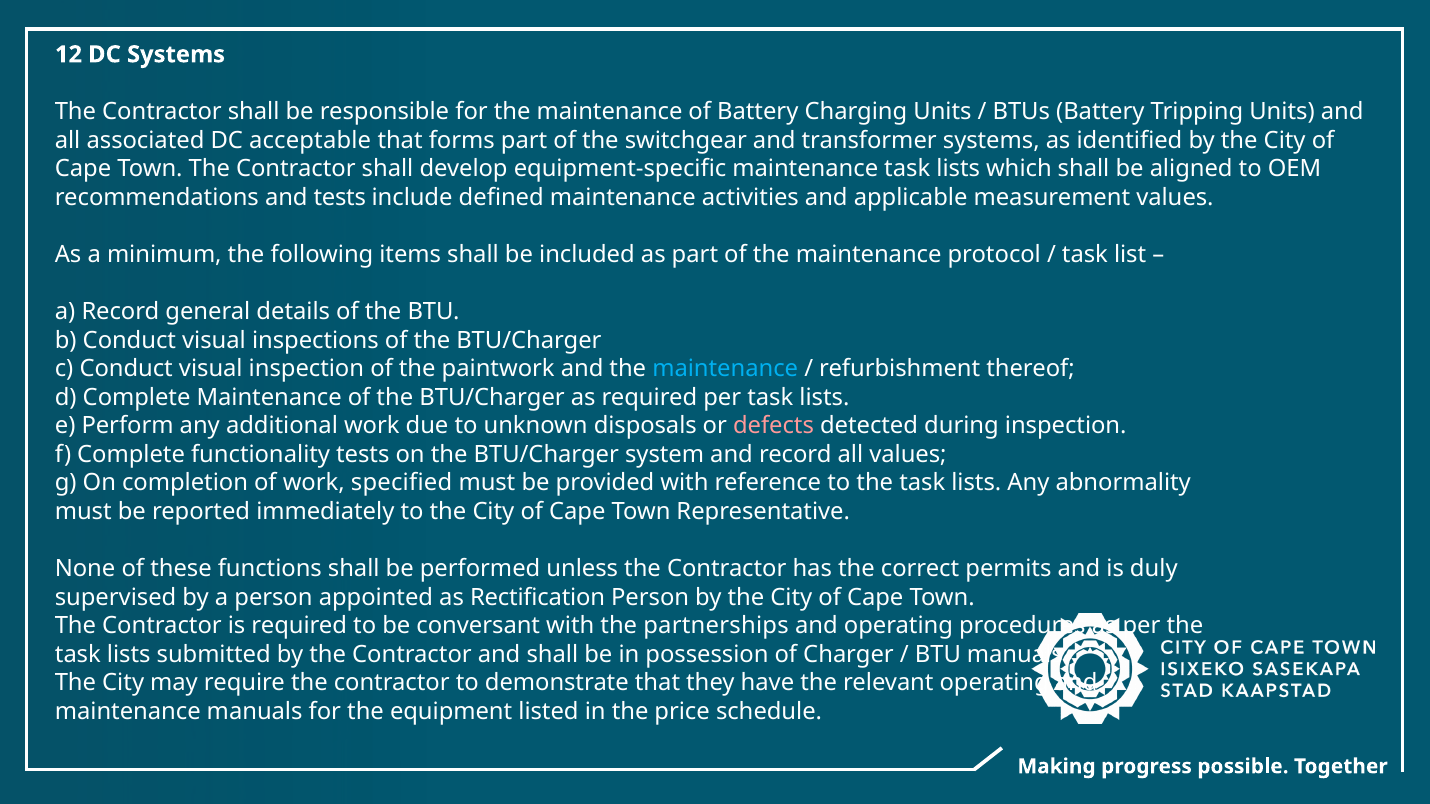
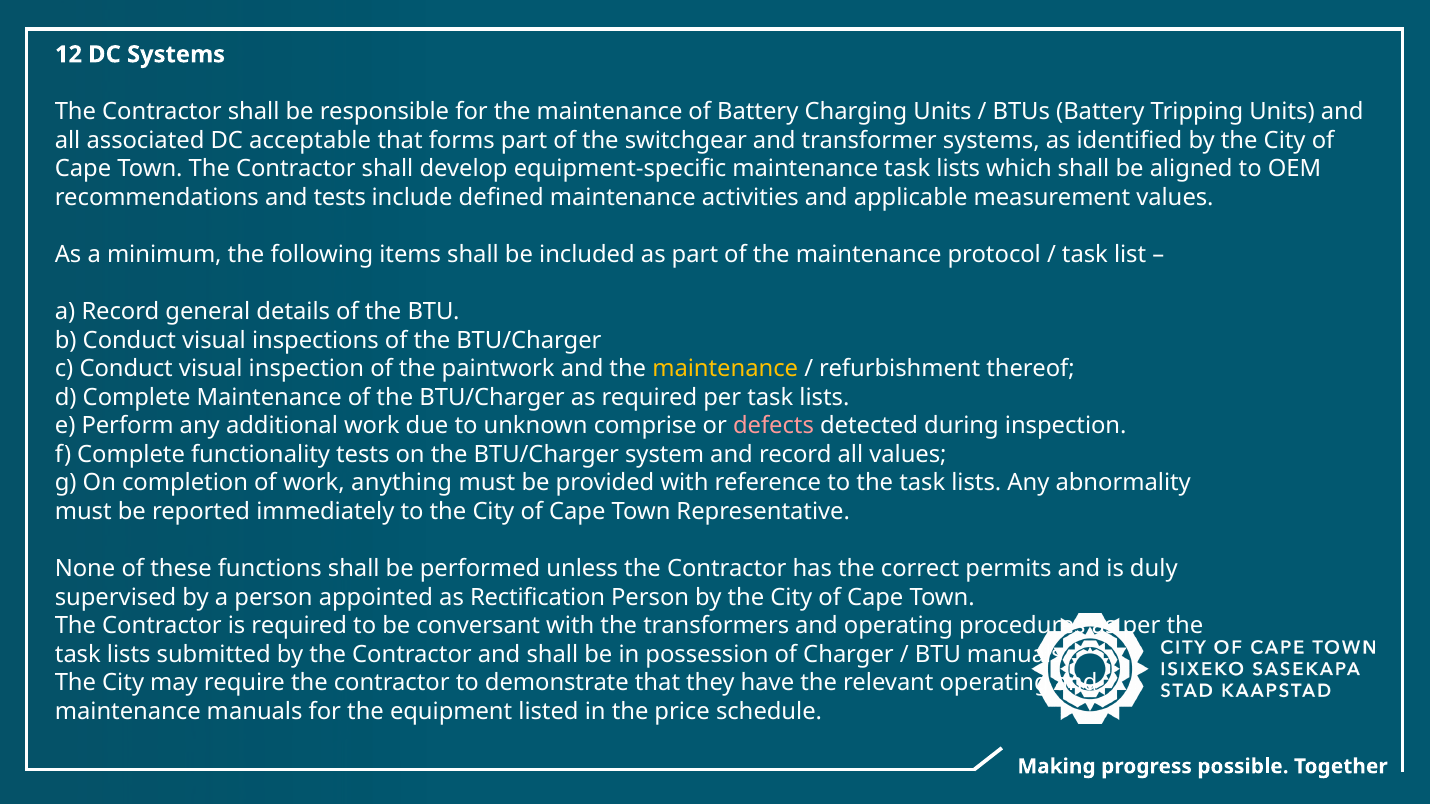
maintenance at (725, 369) colour: light blue -> yellow
disposals: disposals -> comprise
specified: specified -> anything
partnerships: partnerships -> transformers
